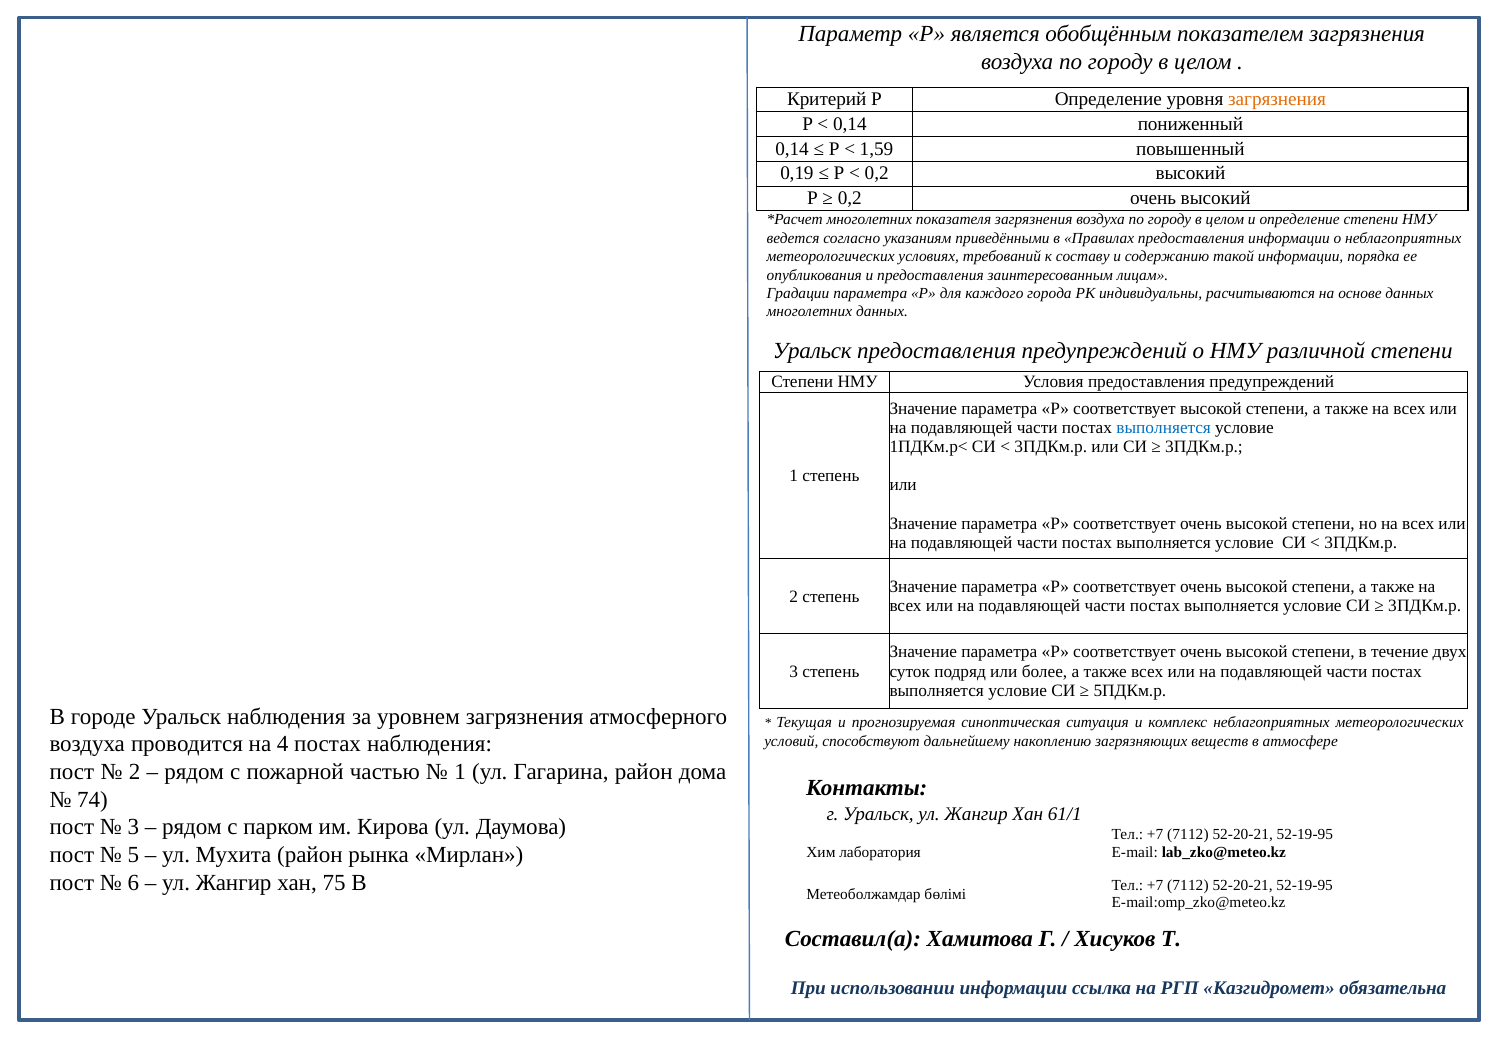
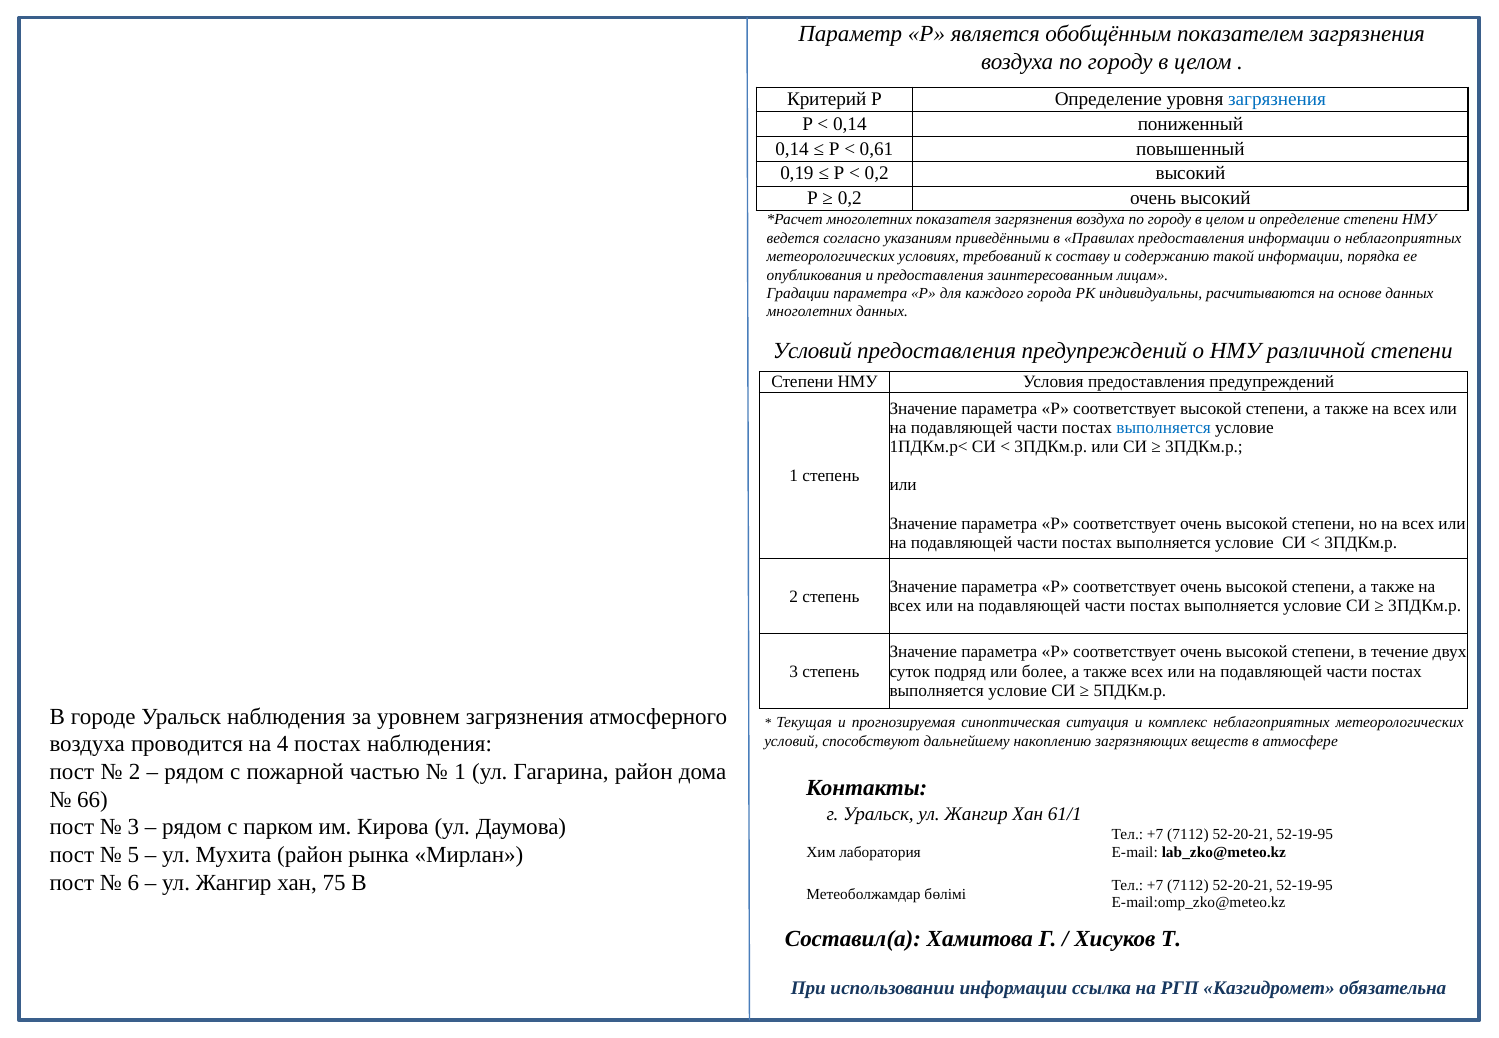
загрязнения at (1277, 99) colour: orange -> blue
1,59: 1,59 -> 0,61
Уральск at (812, 351): Уральск -> Условий
74: 74 -> 66
